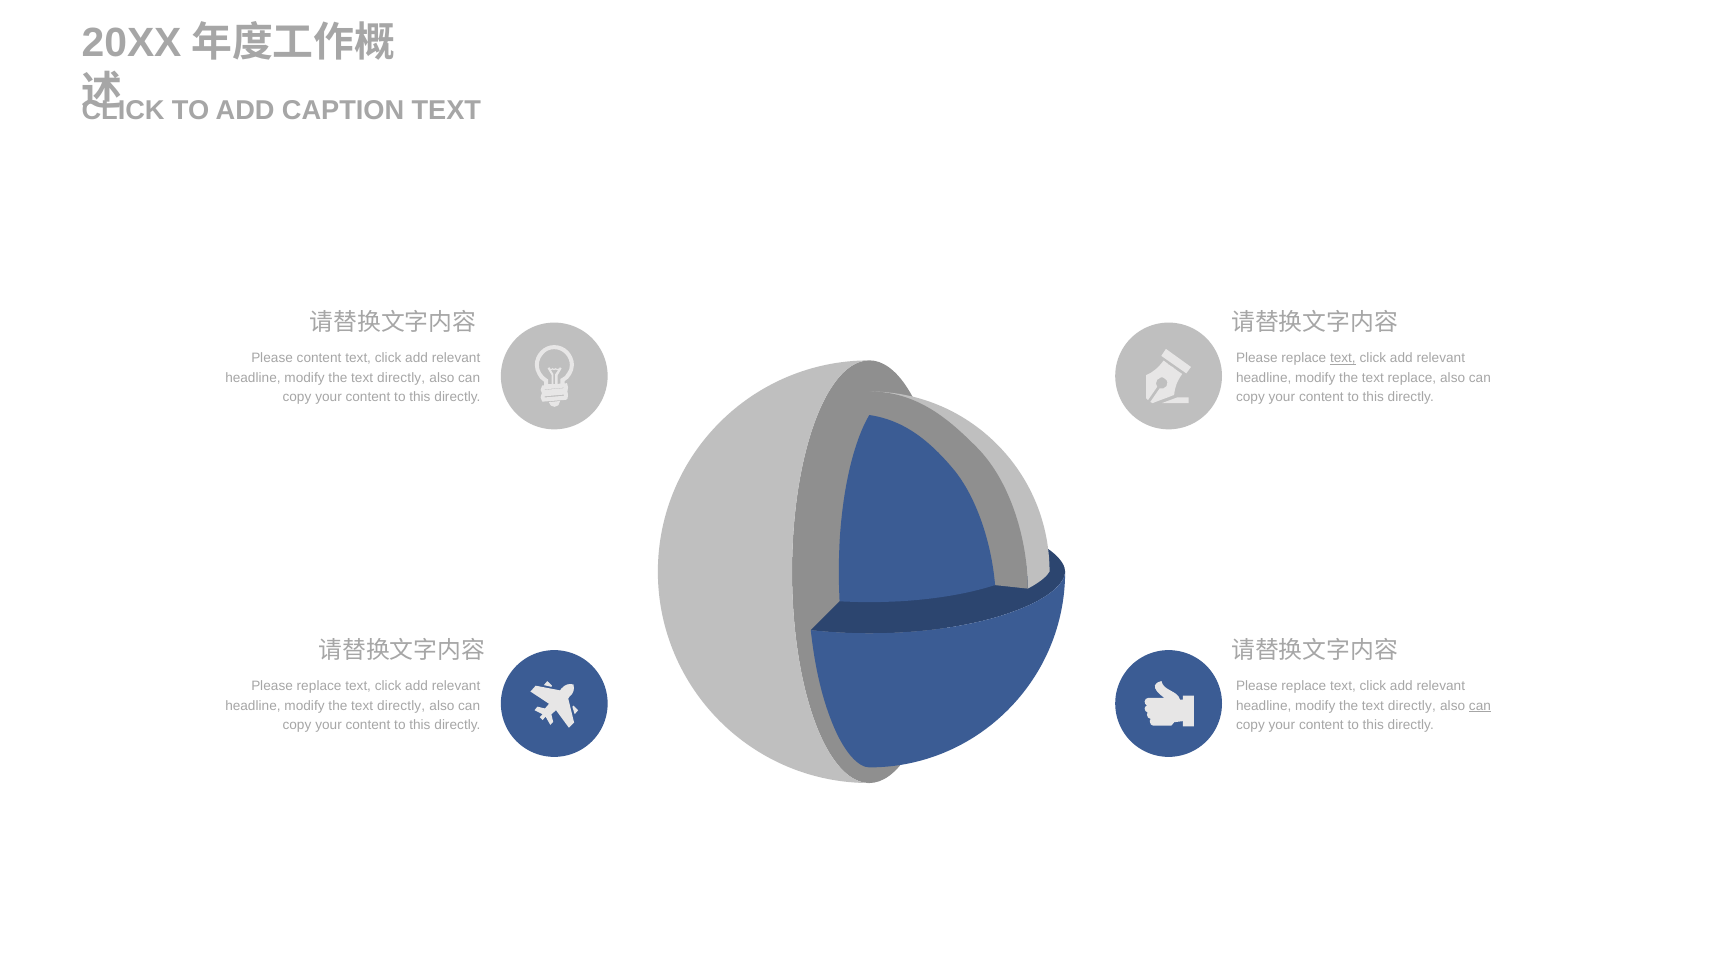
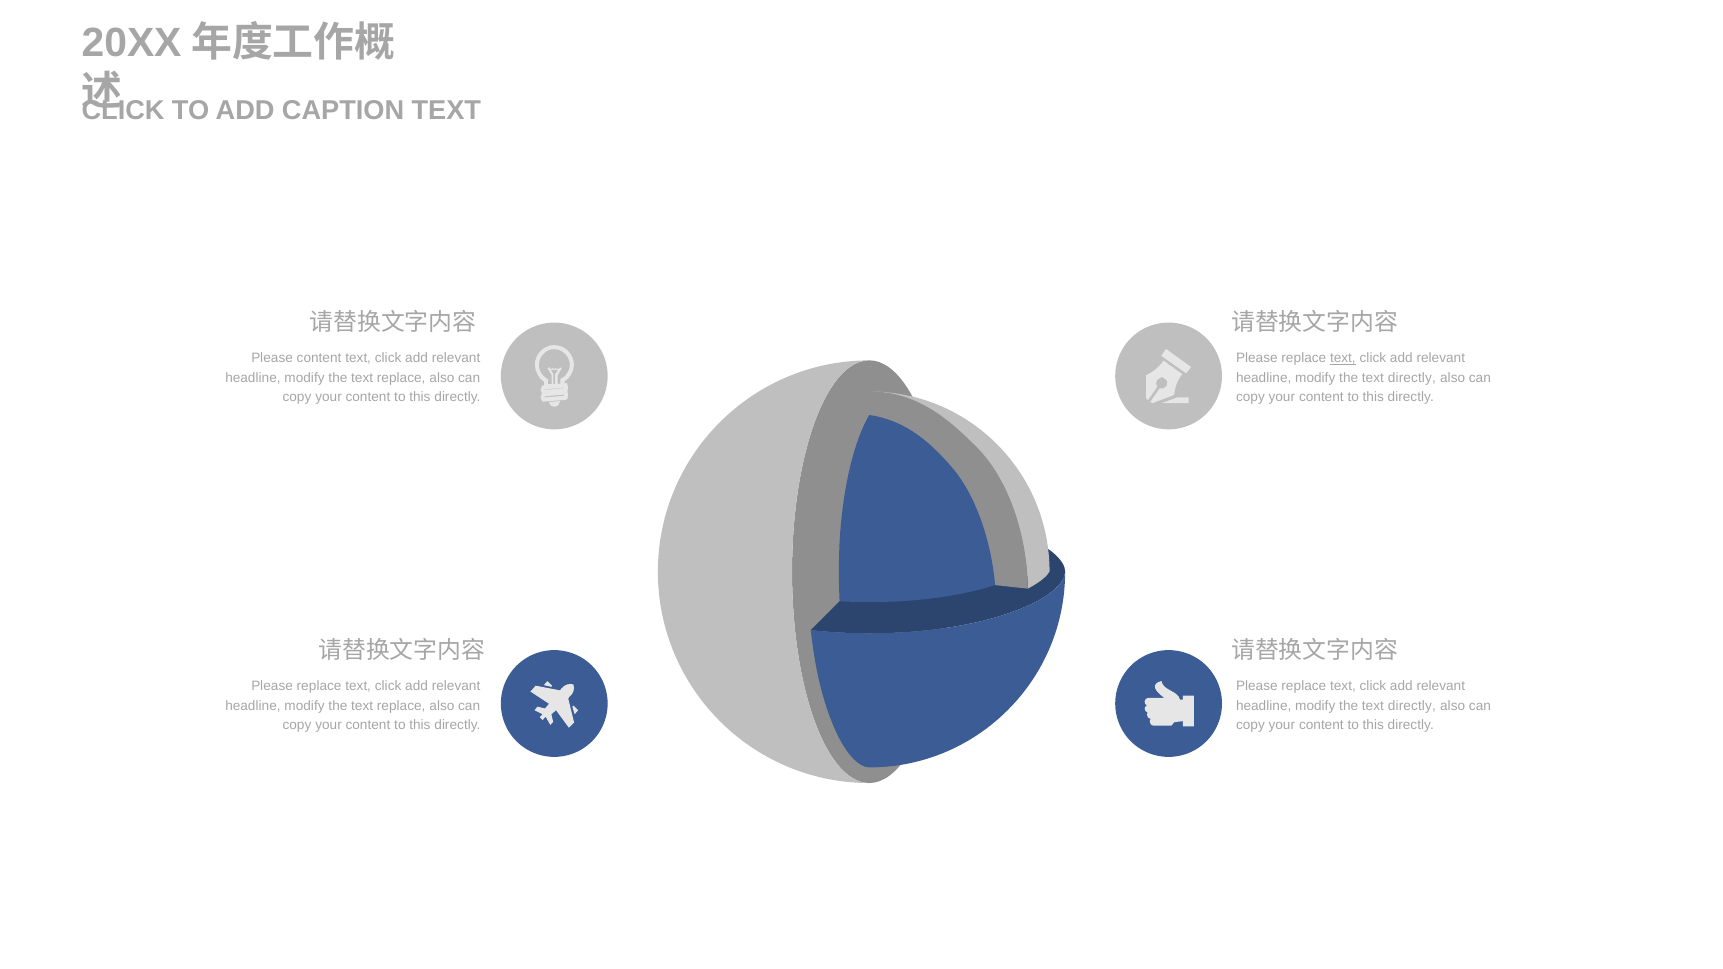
directly at (401, 378): directly -> replace
replace at (1412, 378): replace -> directly
directly at (401, 706): directly -> replace
can at (1480, 706) underline: present -> none
